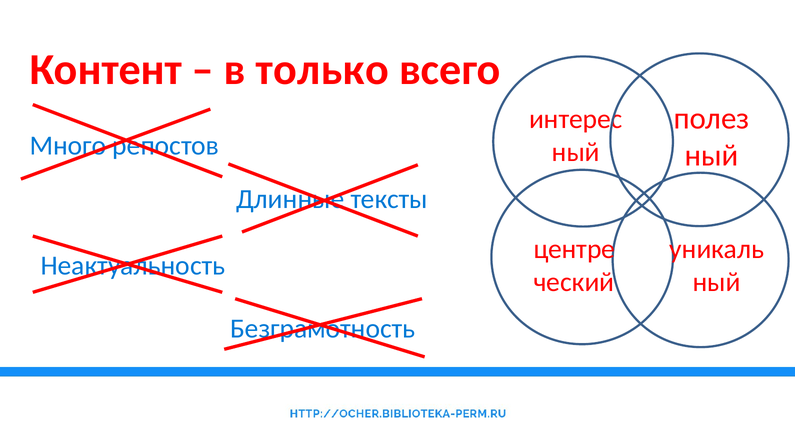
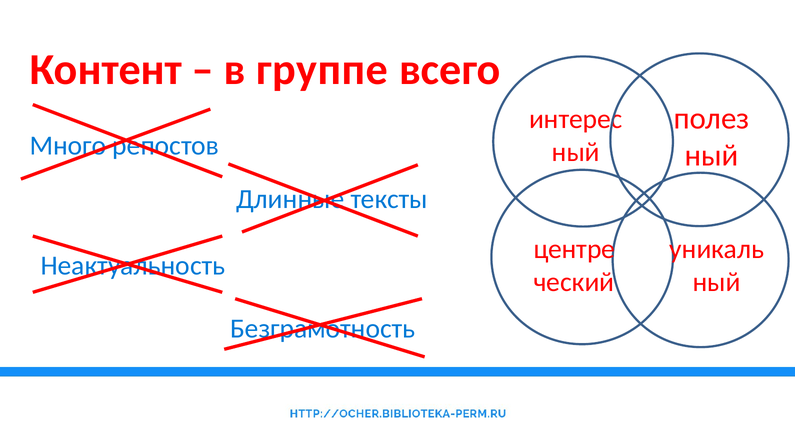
только: только -> группе
